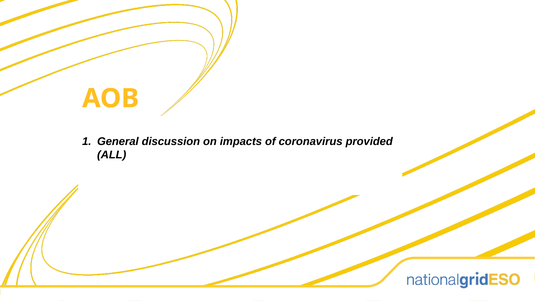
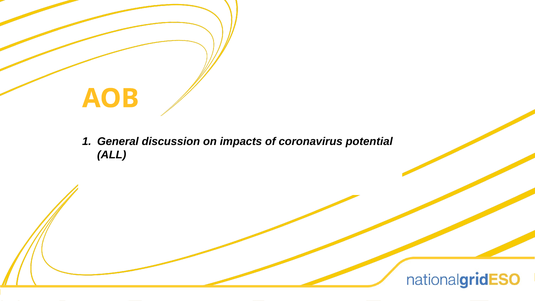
provided: provided -> potential
